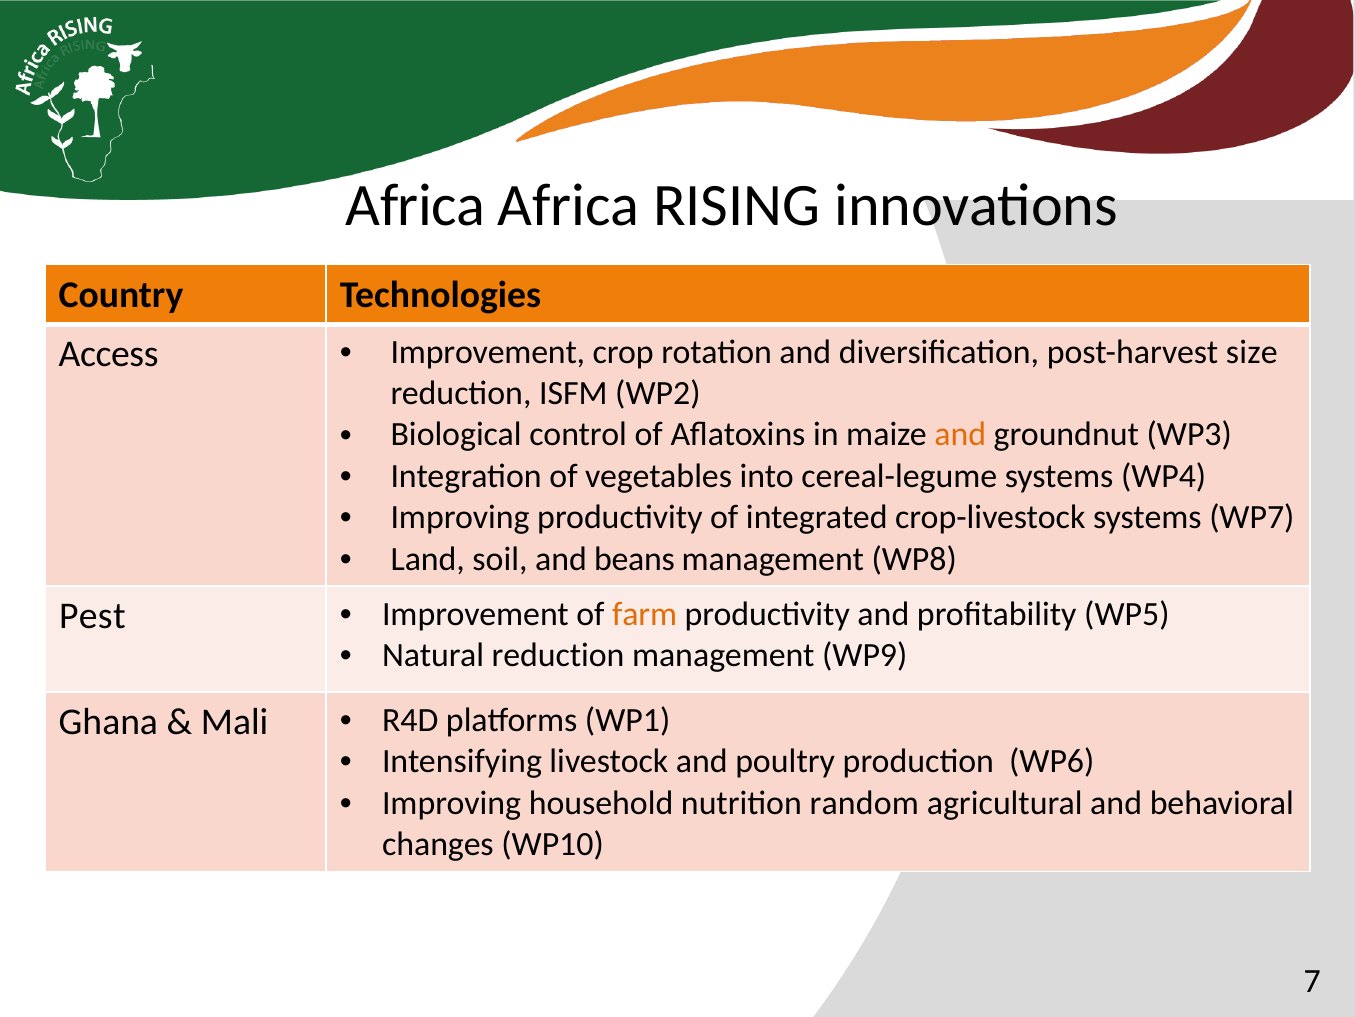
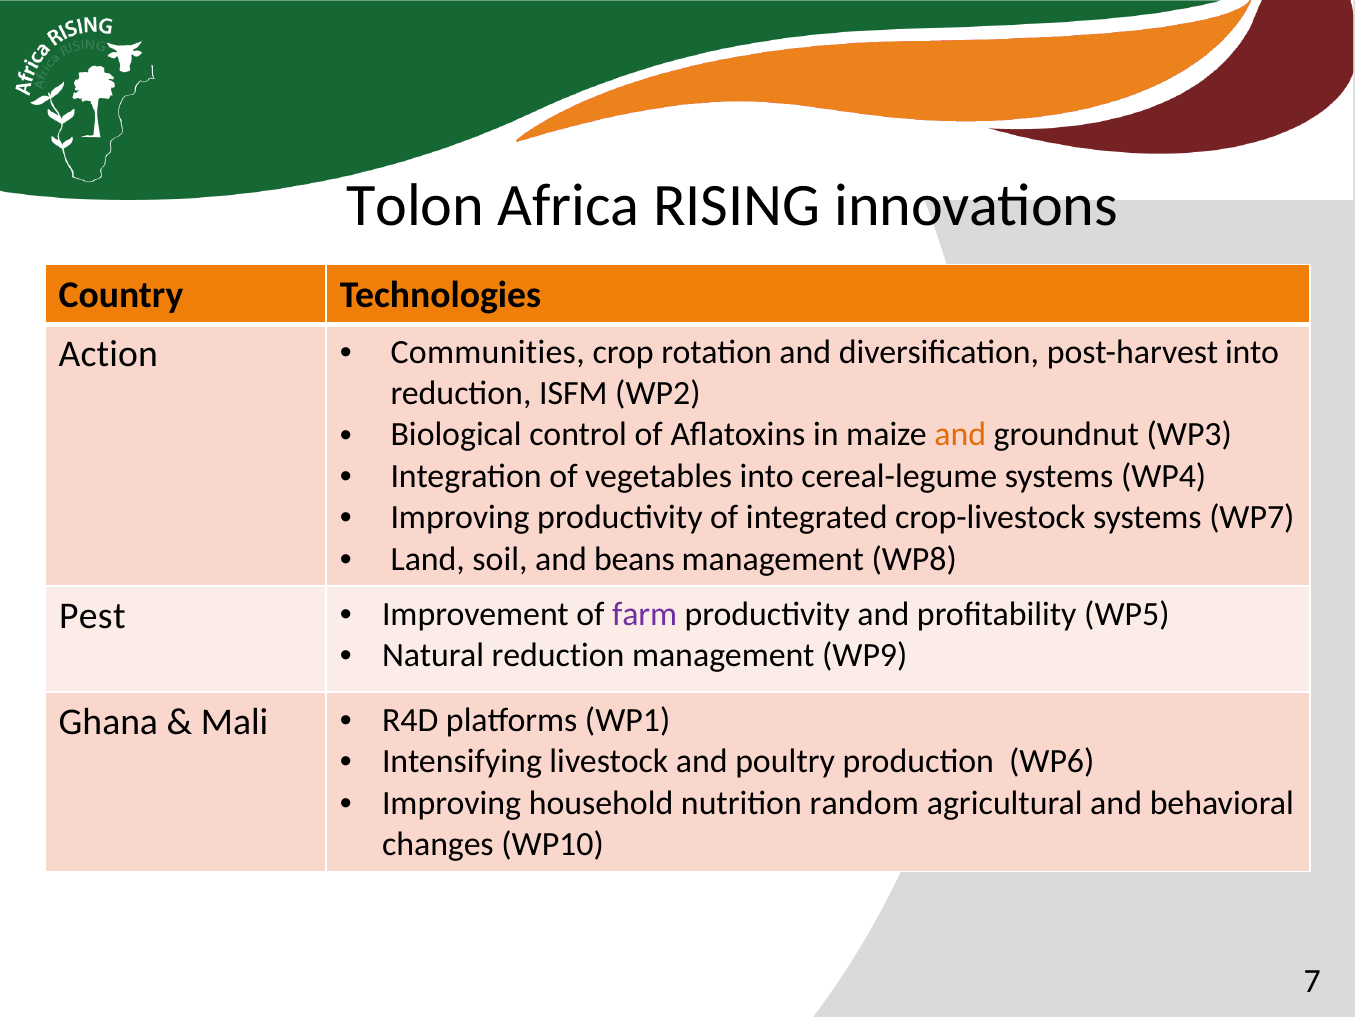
Africa at (415, 205): Africa -> Tolon
Access: Access -> Action
Improvement at (488, 352): Improvement -> Communities
post-harvest size: size -> into
farm colour: orange -> purple
